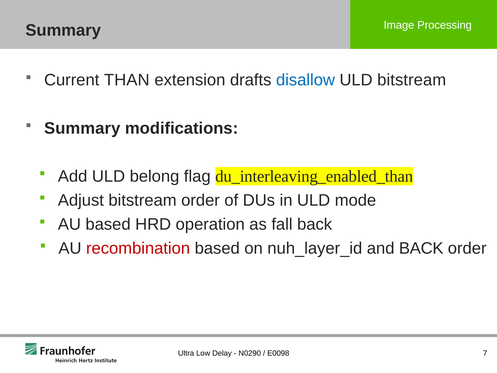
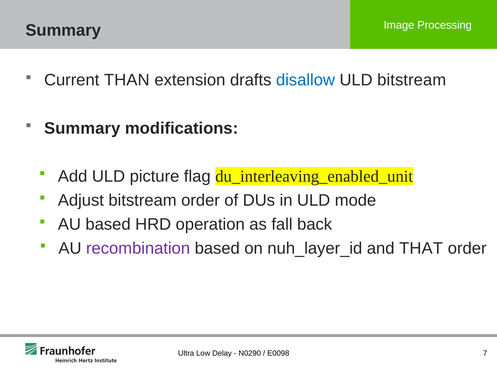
belong: belong -> picture
du_interleaving_enabled_than: du_interleaving_enabled_than -> du_interleaving_enabled_unit
recombination colour: red -> purple
and BACK: BACK -> THAT
